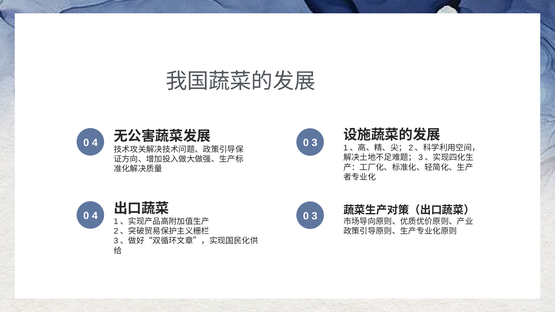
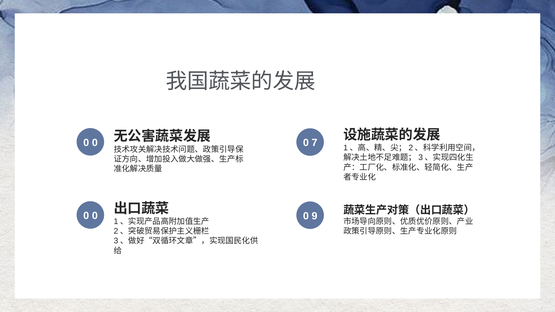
4 at (95, 143): 4 -> 0
3 at (315, 143): 3 -> 7
4 at (95, 216): 4 -> 0
3 at (315, 216): 3 -> 9
